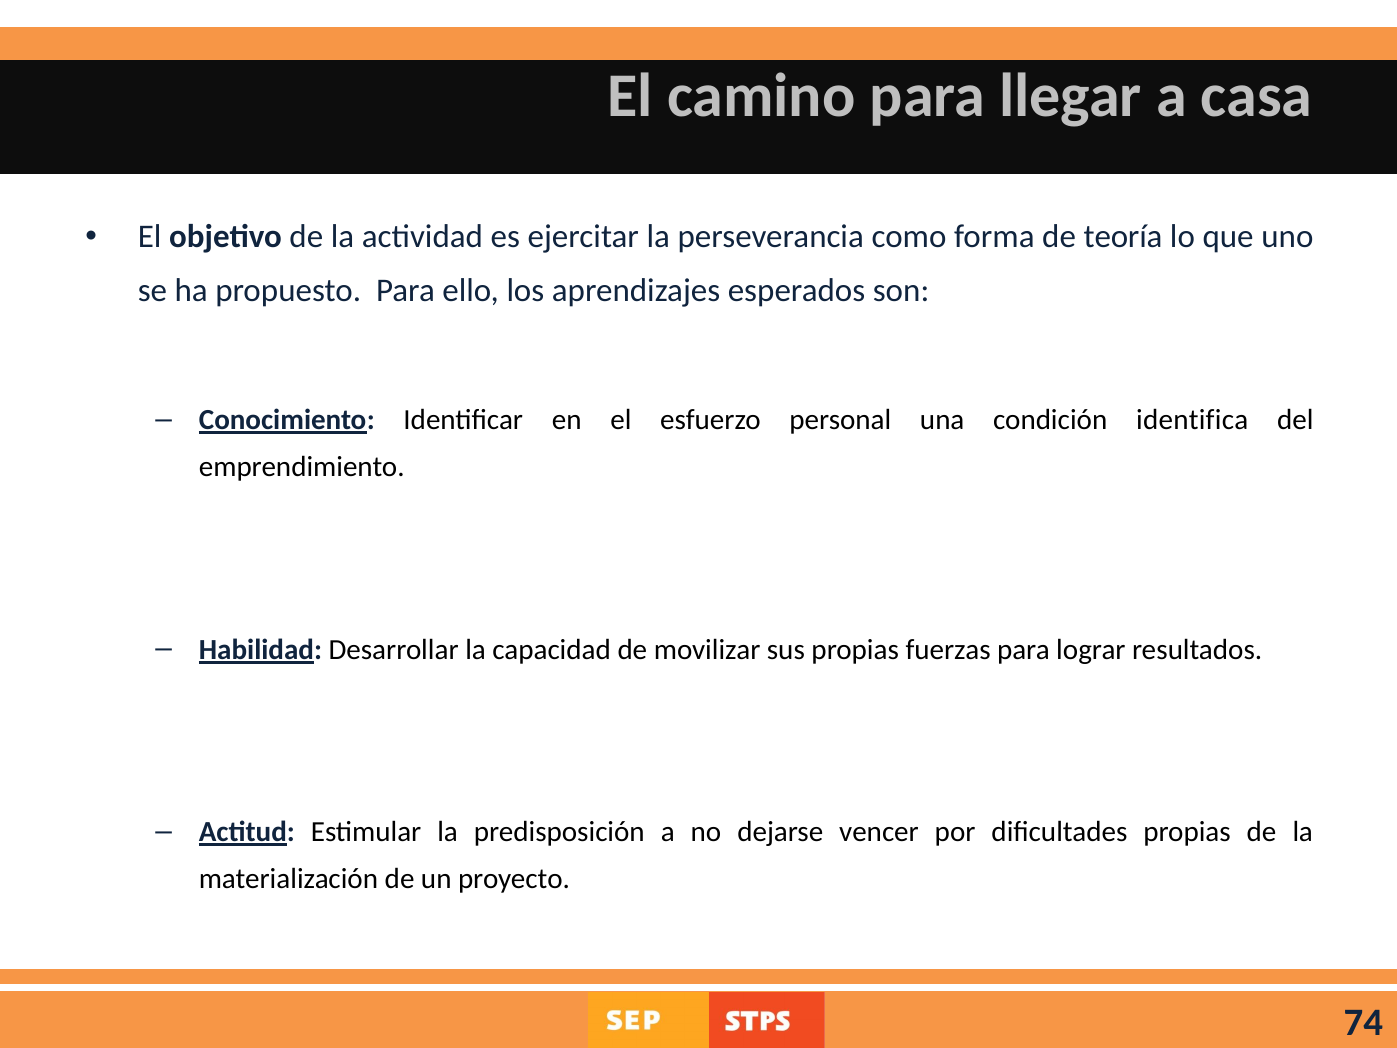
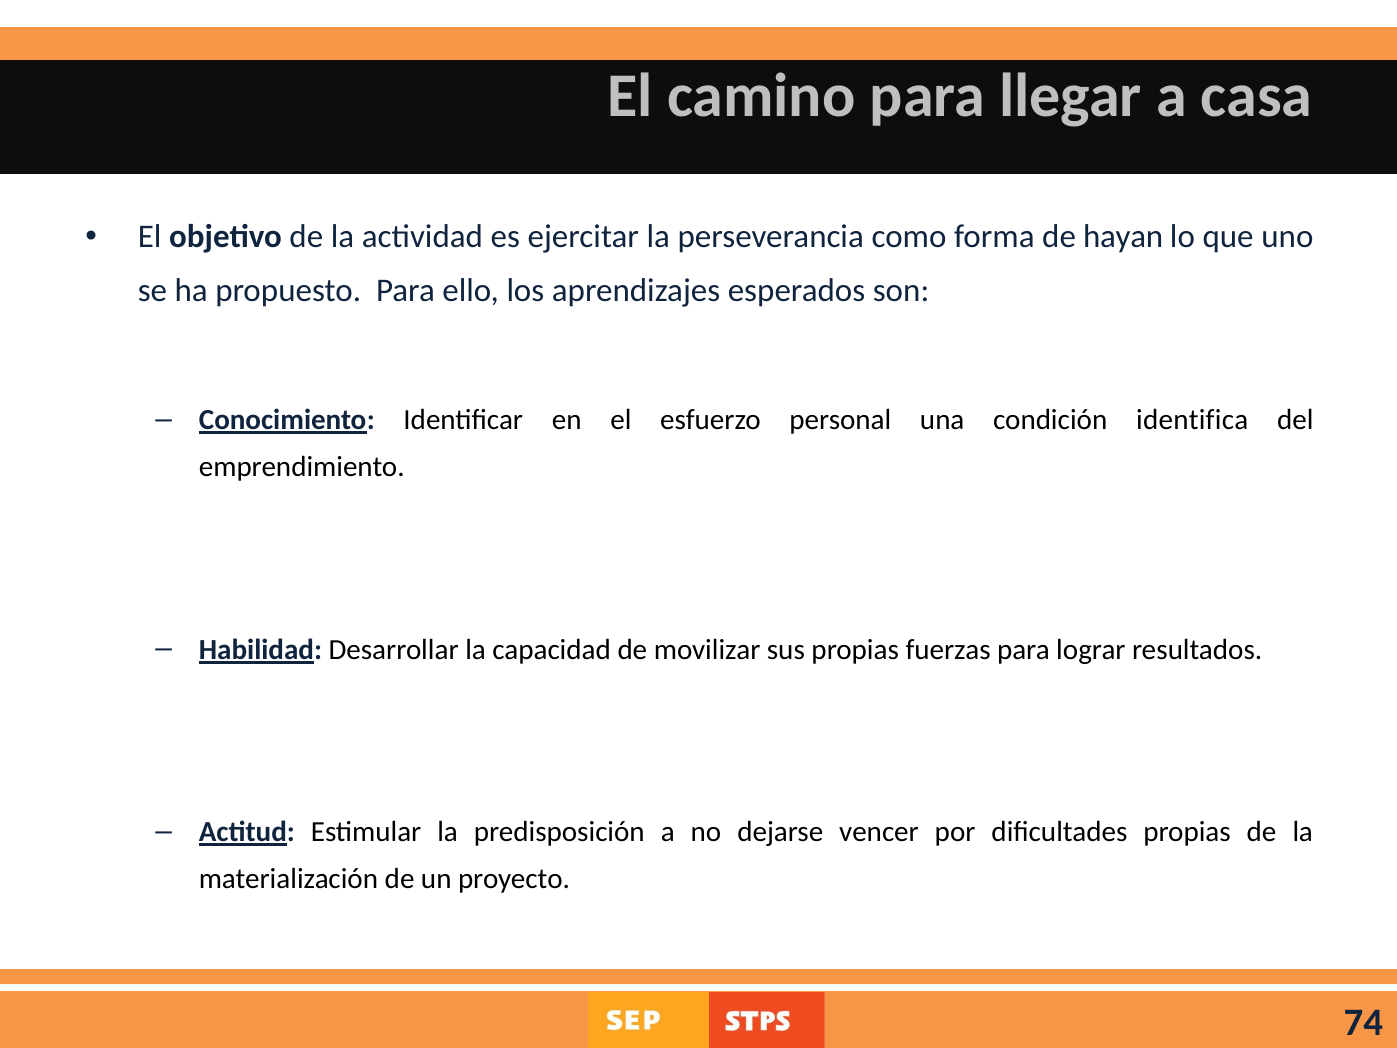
teoría: teoría -> hayan
